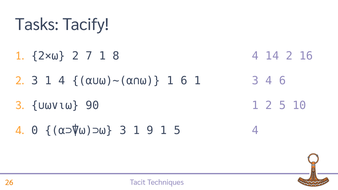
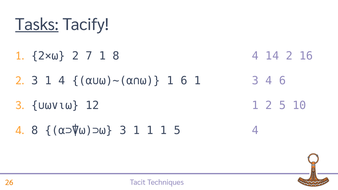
Tasks underline: none -> present
90: 90 -> 12
4 0: 0 -> 8
3 1 9: 9 -> 1
